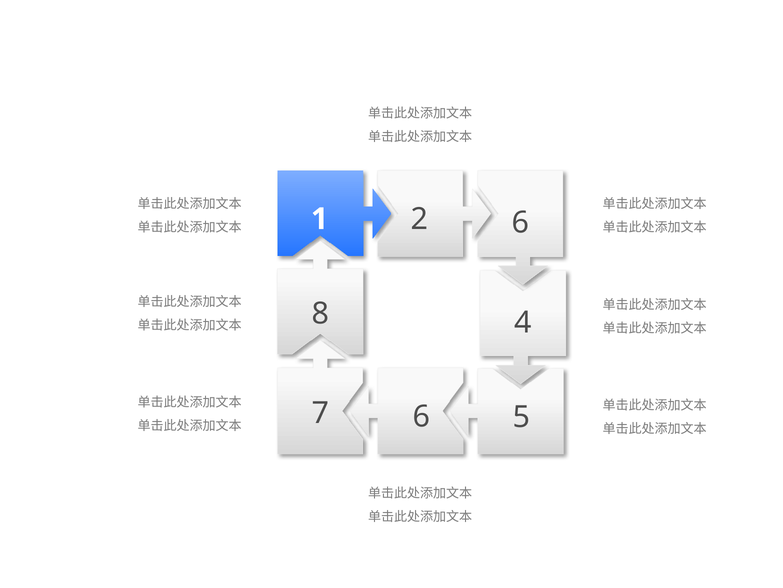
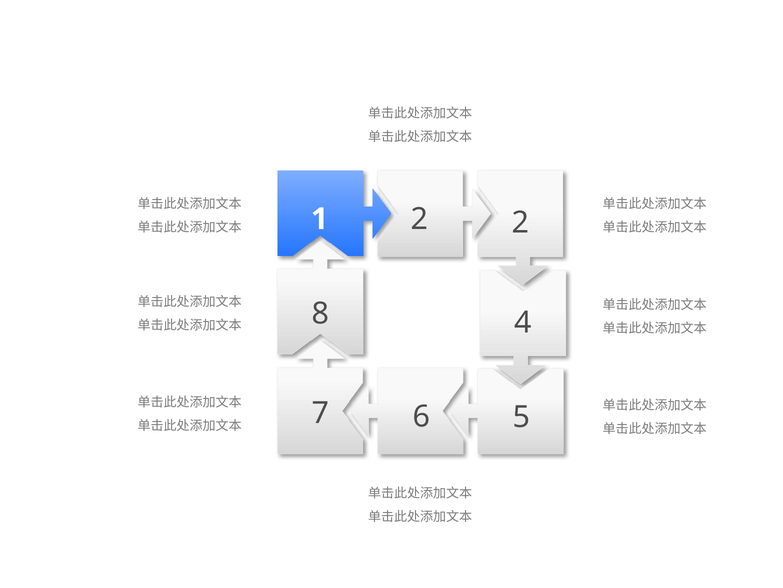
2 6: 6 -> 2
